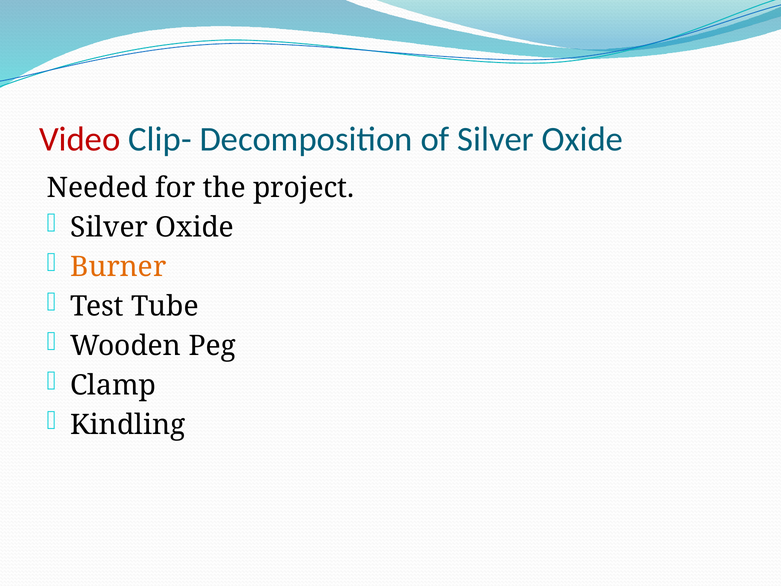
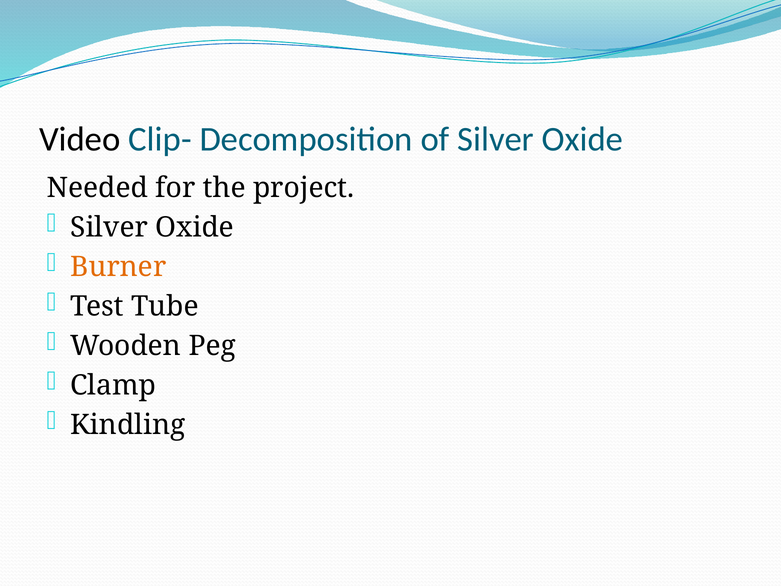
Video colour: red -> black
